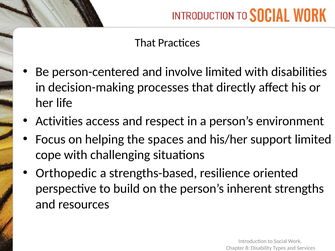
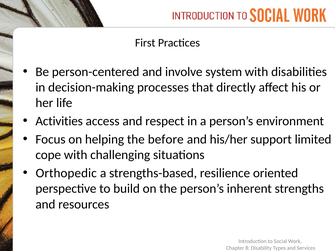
That at (145, 43): That -> First
involve limited: limited -> system
spaces: spaces -> before
